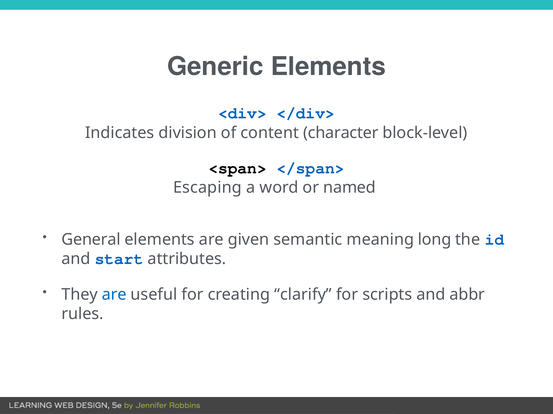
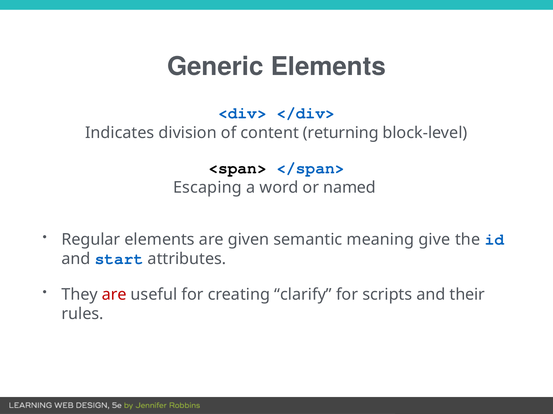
character: character -> returning
General: General -> Regular
long: long -> give
are at (114, 295) colour: blue -> red
abbr: abbr -> their
